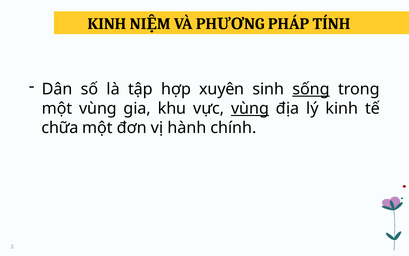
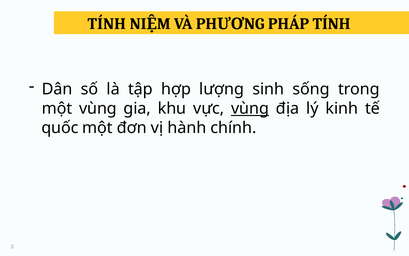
KINH at (107, 24): KINH -> TÍNH
xuyên: xuyên -> lượng
sống underline: present -> none
chữa: chữa -> quốc
